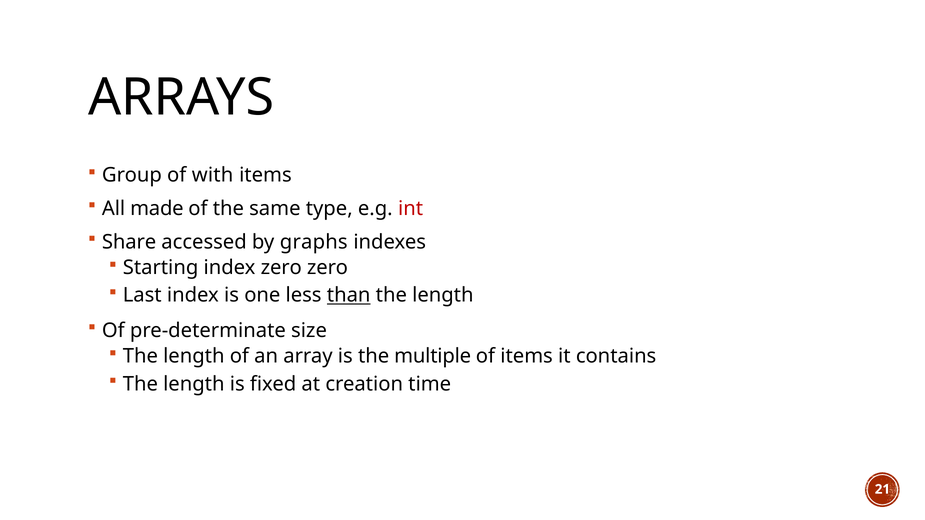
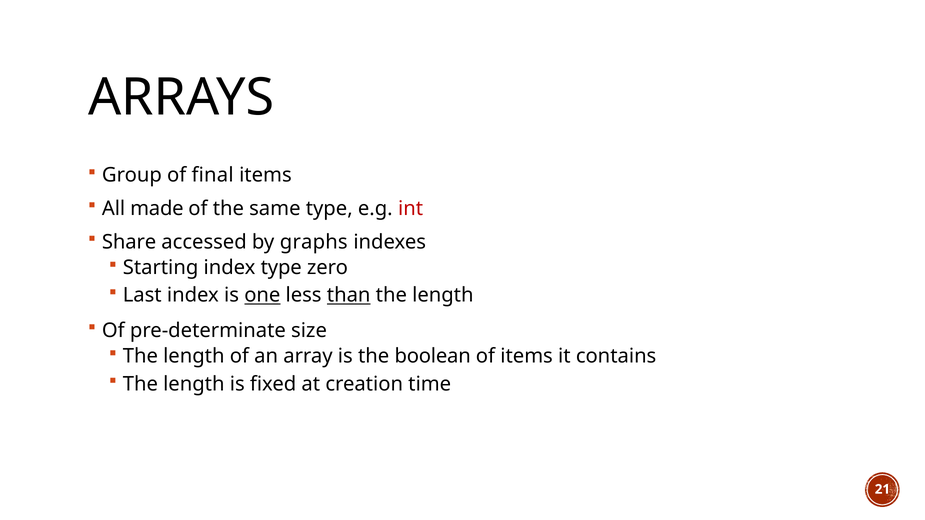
with: with -> final
index zero: zero -> type
one underline: none -> present
multiple: multiple -> boolean
